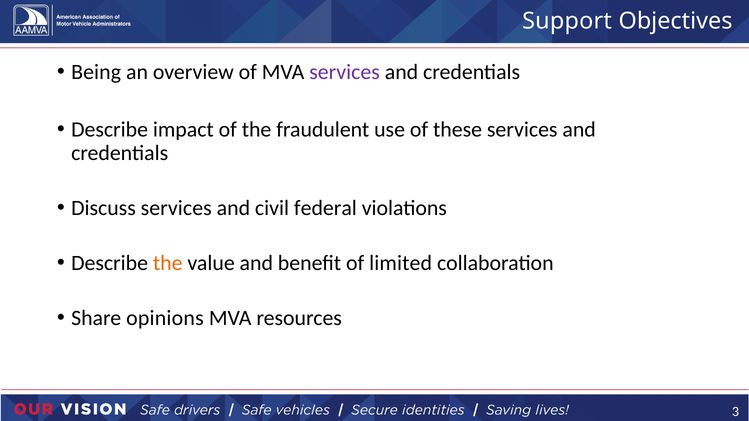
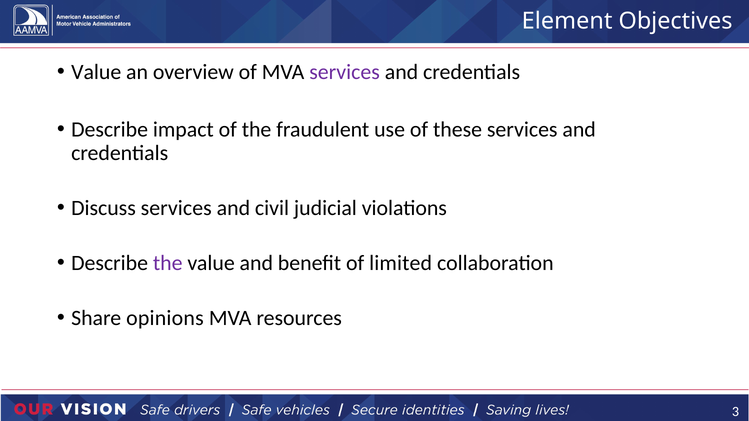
Support: Support -> Element
Being at (96, 72): Being -> Value
federal: federal -> judicial
the at (168, 263) colour: orange -> purple
